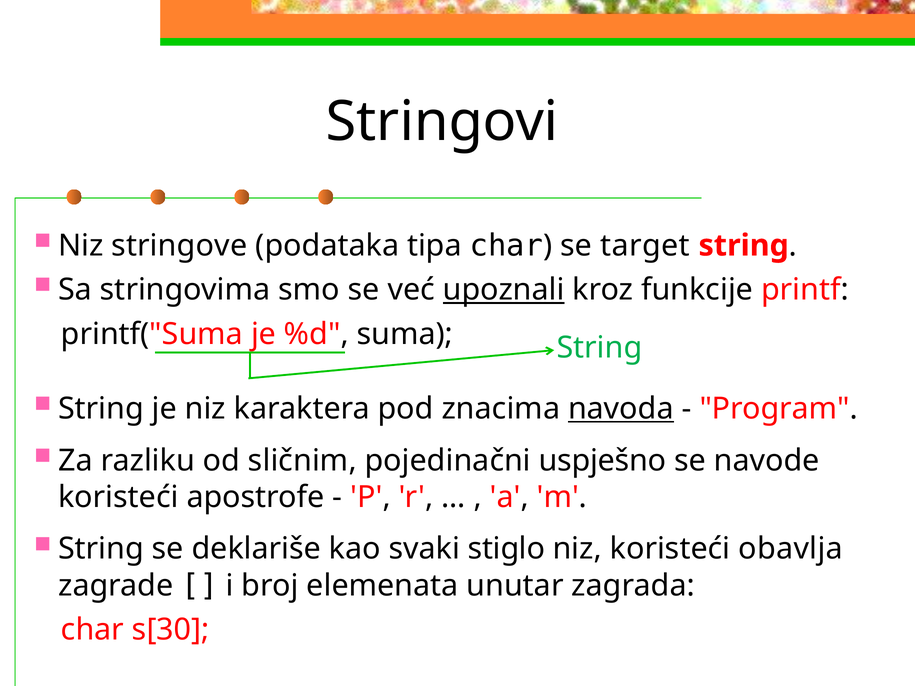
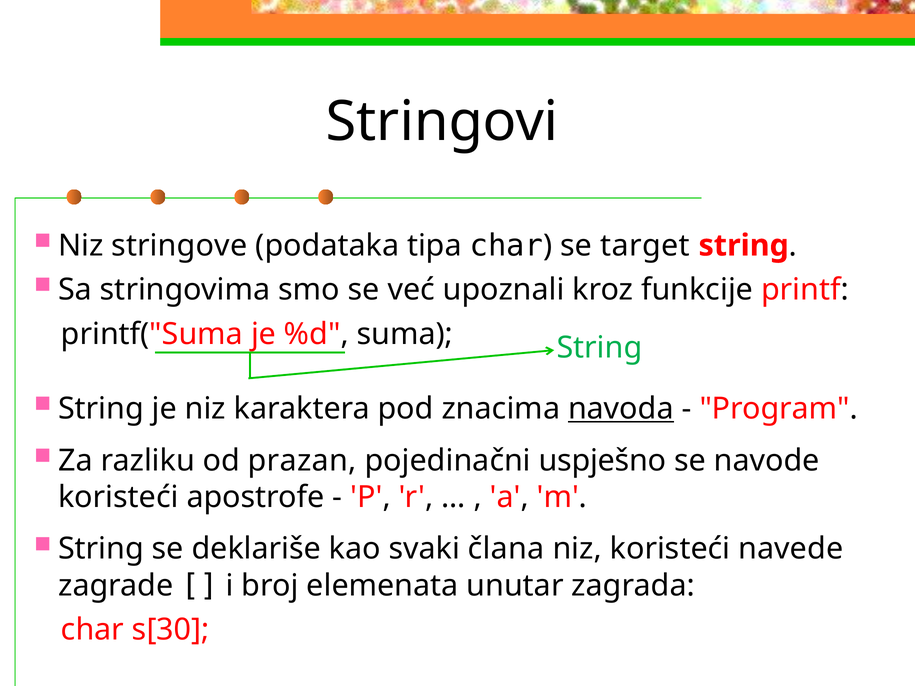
upoznali underline: present -> none
sličnim: sličnim -> prazan
stiglo: stiglo -> člana
obavlja: obavlja -> navede
